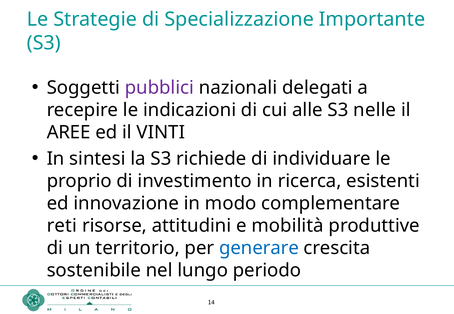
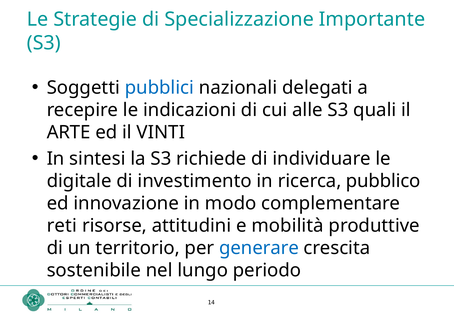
pubblici colour: purple -> blue
nelle: nelle -> quali
AREE: AREE -> ARTE
proprio: proprio -> digitale
esistenti: esistenti -> pubblico
